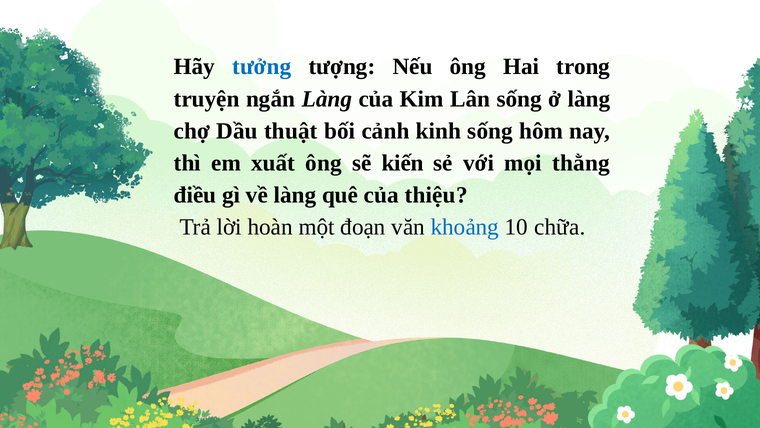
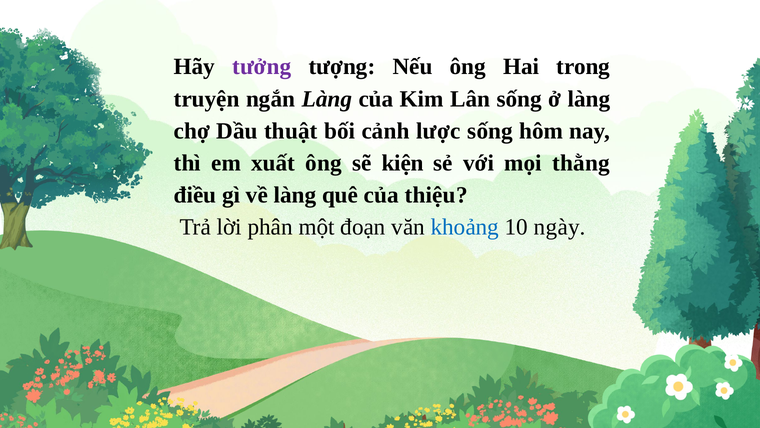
tưởng colour: blue -> purple
kinh: kinh -> lược
kiến: kiến -> kiện
hoàn: hoàn -> phân
chữa: chữa -> ngày
